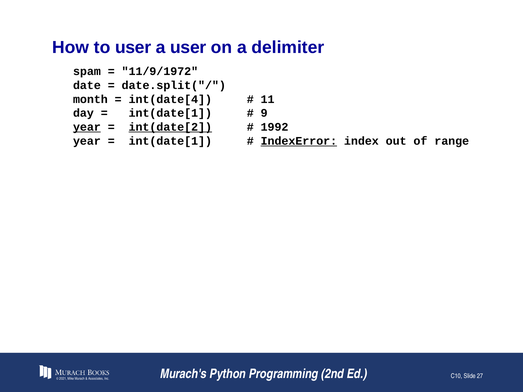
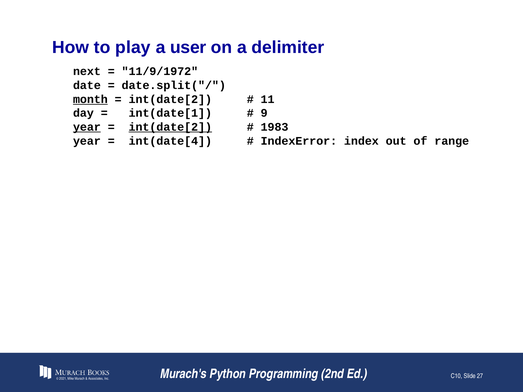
to user: user -> play
spam: spam -> next
month underline: none -> present
int(date[4 at (170, 99): int(date[4 -> int(date[2
1992: 1992 -> 1983
int(date[1 at (170, 141): int(date[1 -> int(date[4
IndexError underline: present -> none
